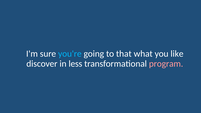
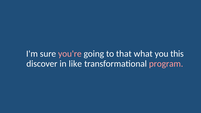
you're colour: light blue -> pink
like: like -> this
less: less -> like
